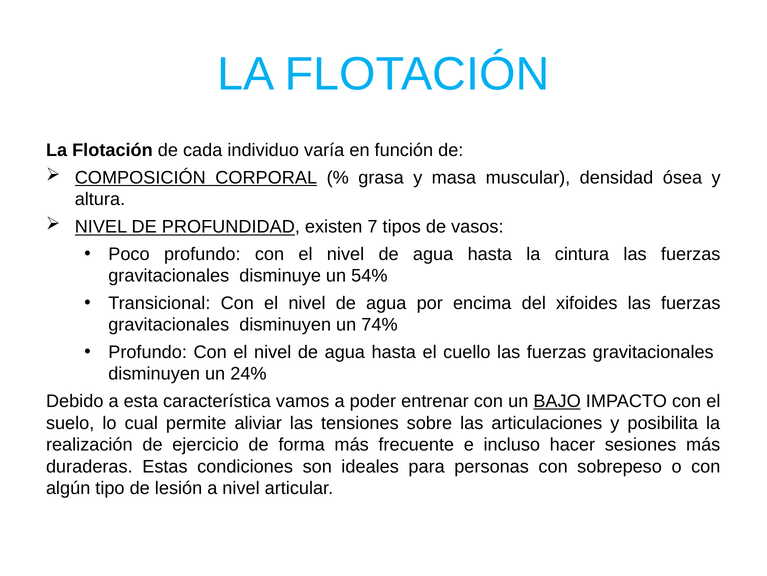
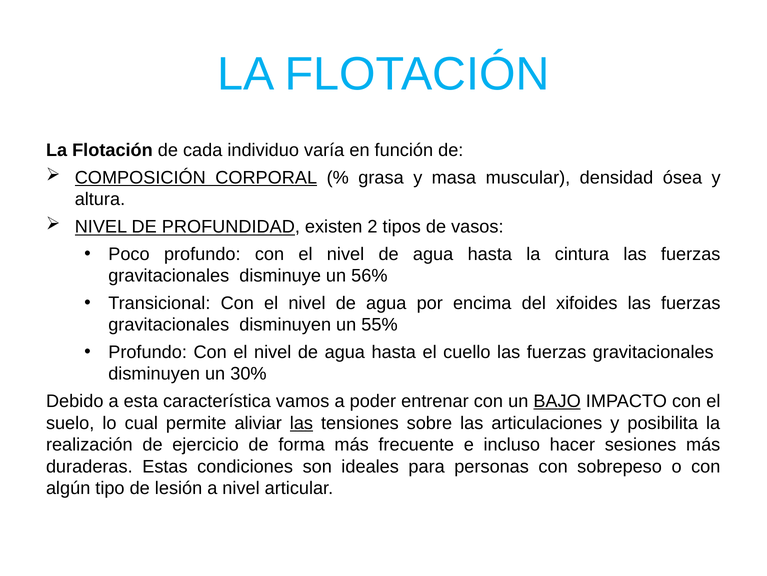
7: 7 -> 2
54%: 54% -> 56%
74%: 74% -> 55%
24%: 24% -> 30%
las at (301, 423) underline: none -> present
